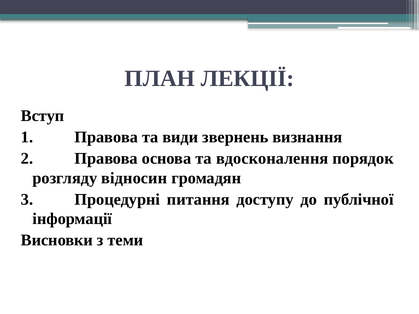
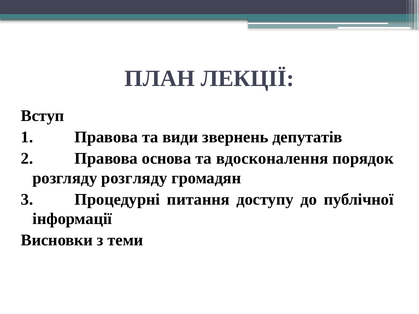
визнання: визнання -> депутатів
розгляду відносин: відносин -> розгляду
